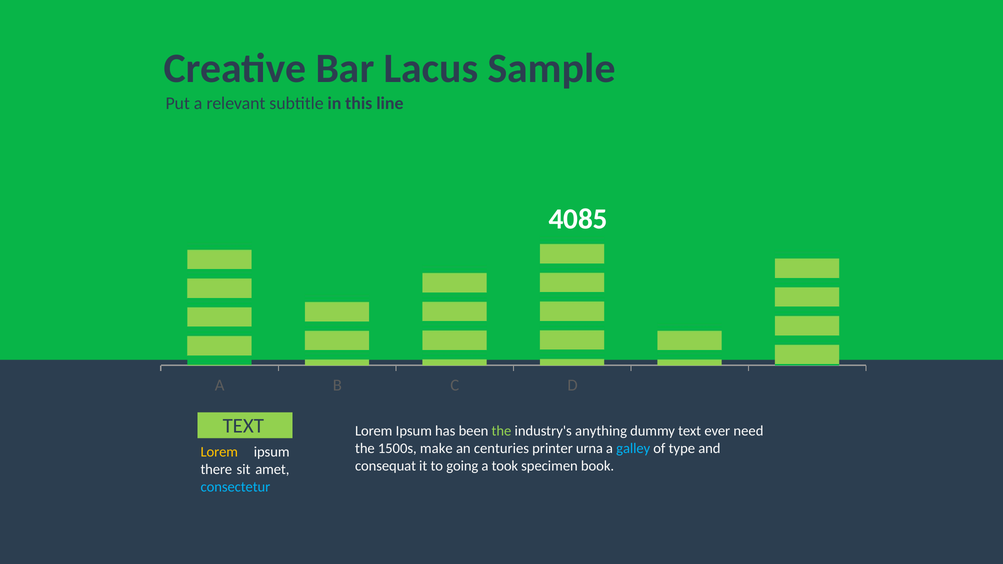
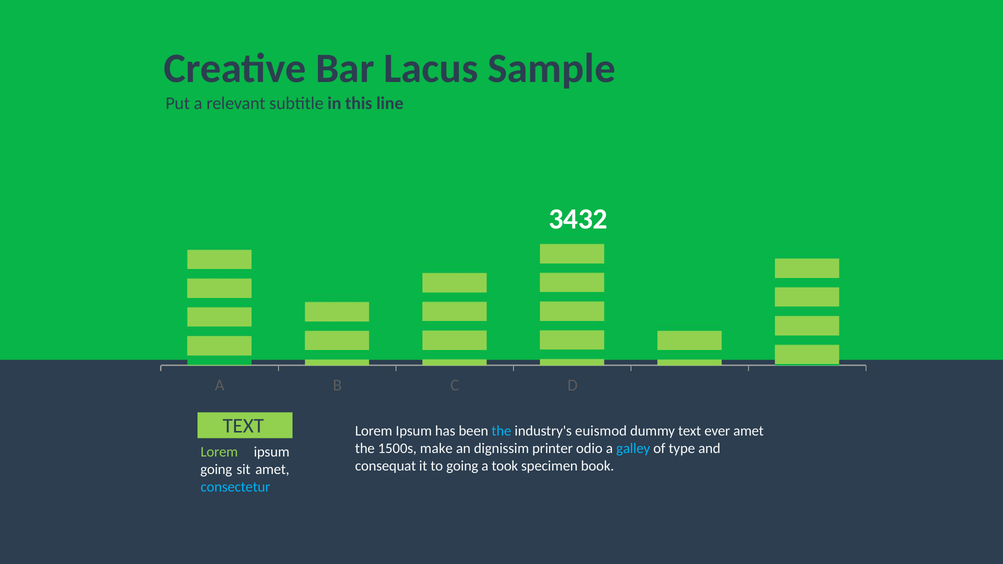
4085: 4085 -> 3432
the at (501, 431) colour: light green -> light blue
anything: anything -> euismod
ever need: need -> amet
centuries: centuries -> dignissim
urna: urna -> odio
Lorem at (219, 452) colour: yellow -> light green
there at (216, 469): there -> going
